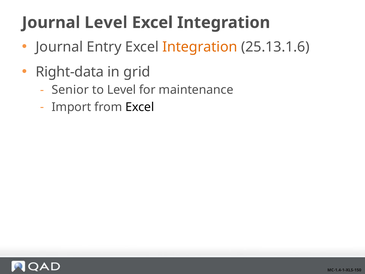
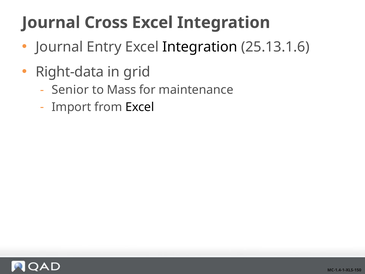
Journal Level: Level -> Cross
Integration at (200, 47) colour: orange -> black
to Level: Level -> Mass
